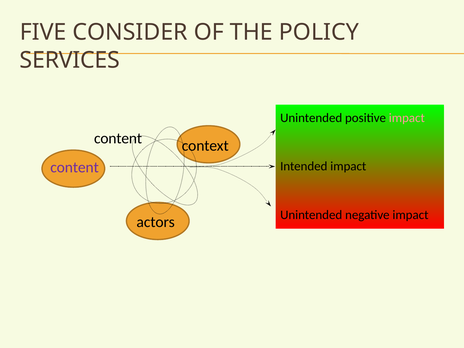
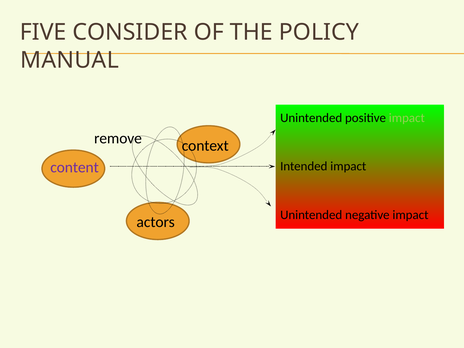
SERVICES: SERVICES -> MANUAL
impact at (407, 118) colour: pink -> light green
content at (118, 138): content -> remove
